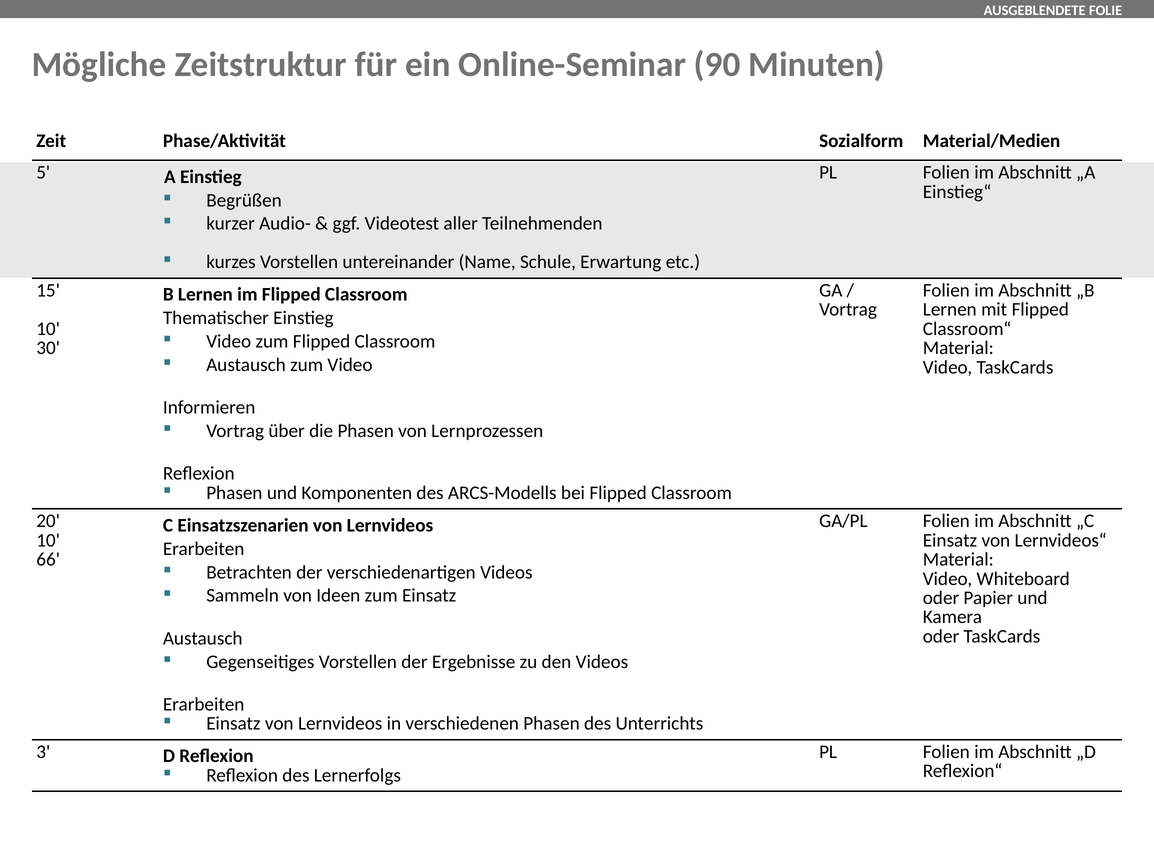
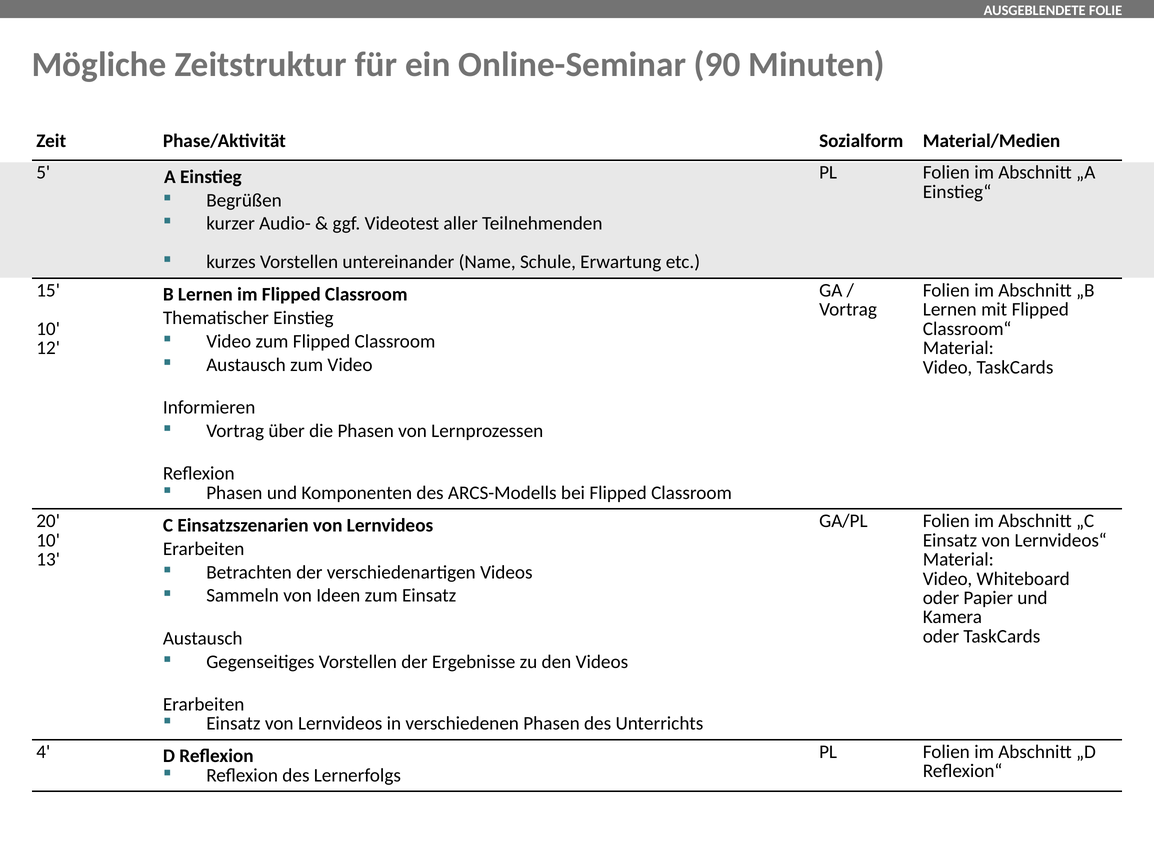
30: 30 -> 12
66: 66 -> 13
3: 3 -> 4
